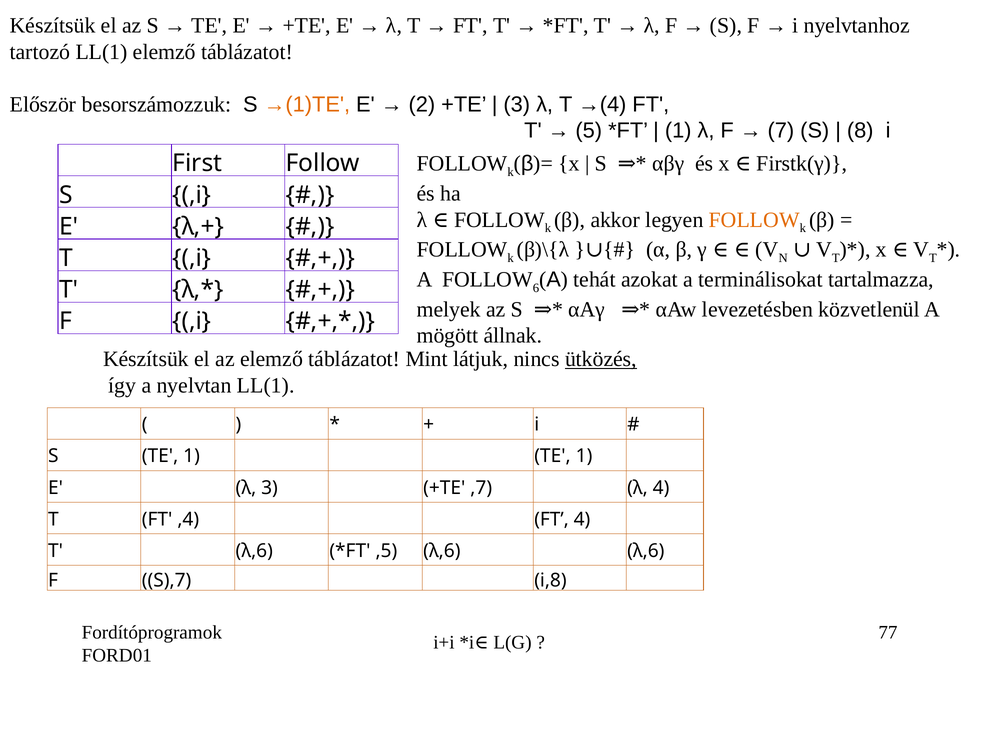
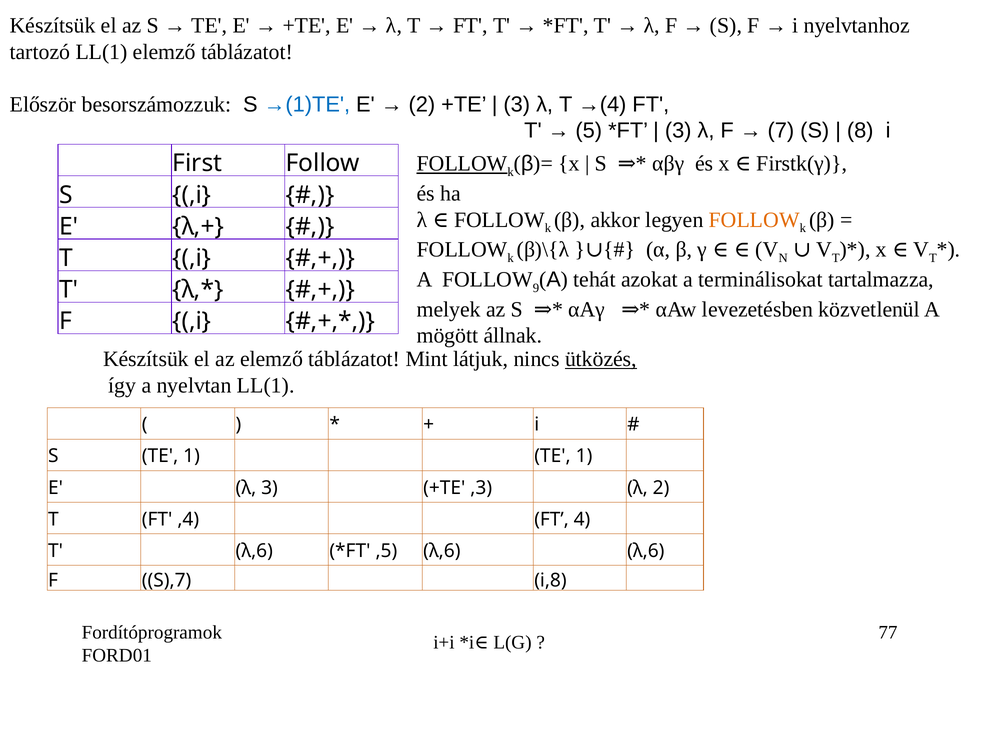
→(1)TE colour: orange -> blue
1 at (678, 131): 1 -> 3
FOLLOW at (462, 164) underline: none -> present
6: 6 -> 9
,7: ,7 -> ,3
λ 4: 4 -> 2
